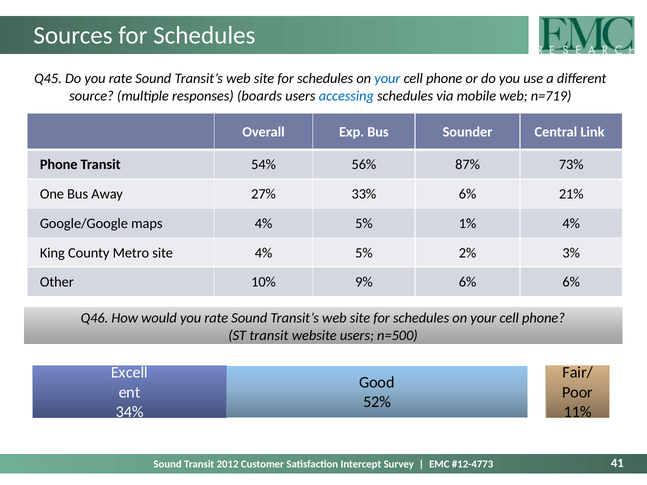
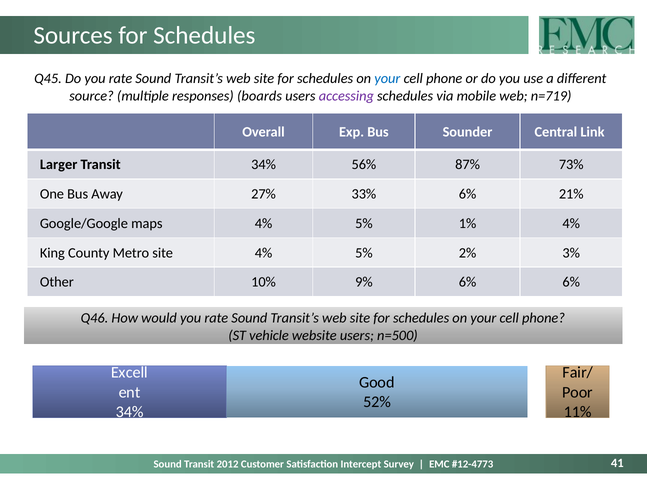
accessing colour: blue -> purple
Phone at (59, 165): Phone -> Larger
Transit 54%: 54% -> 34%
ST transit: transit -> vehicle
